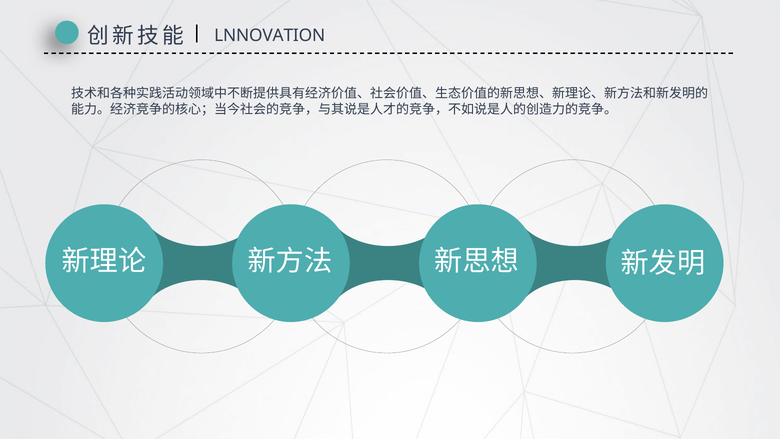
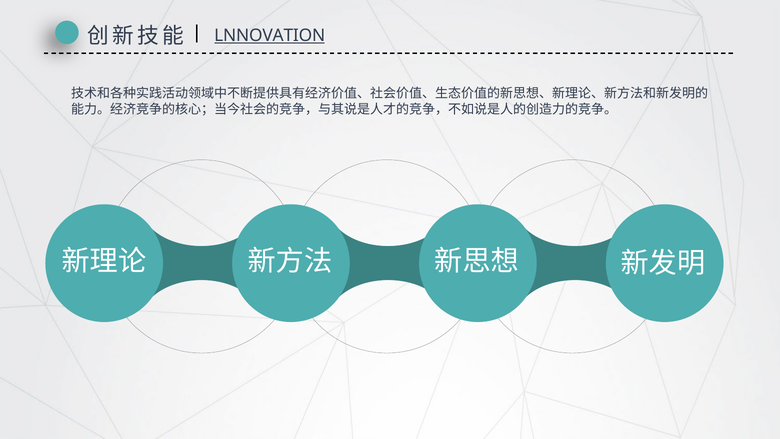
LNNOVATION underline: none -> present
